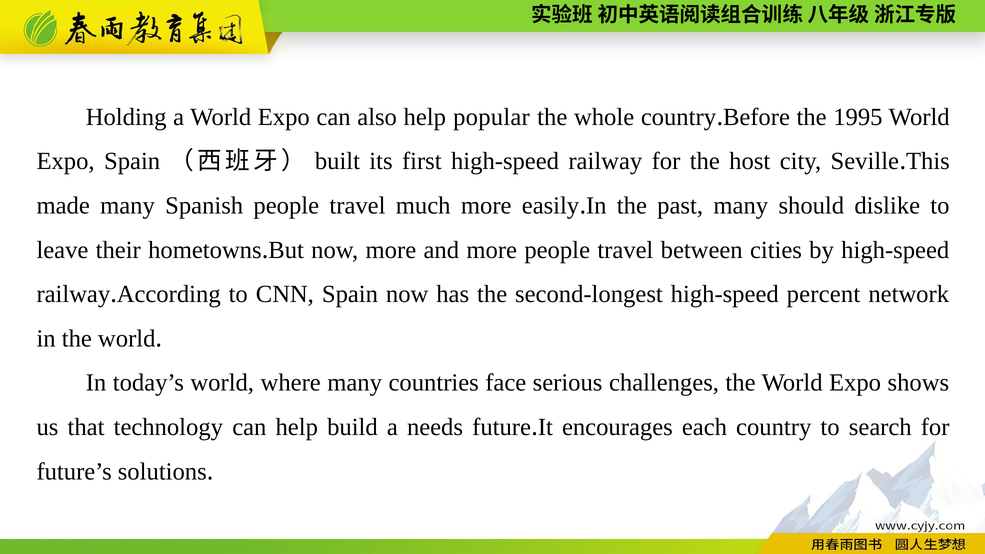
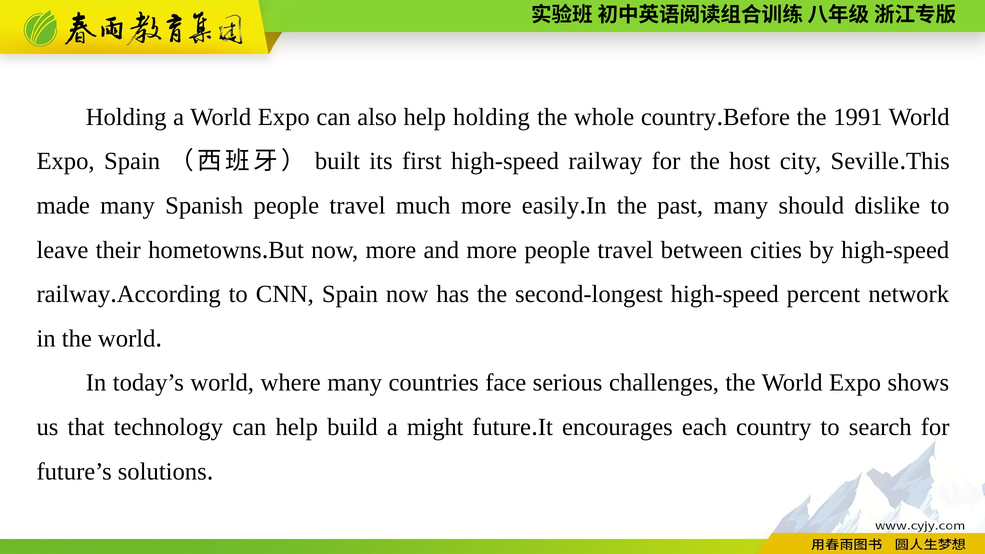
help popular: popular -> holding
1995: 1995 -> 1991
needs: needs -> might
